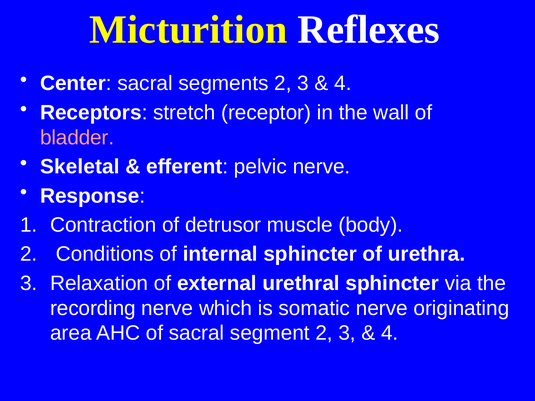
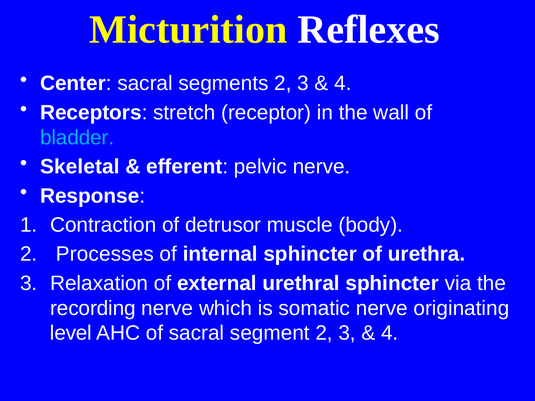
bladder colour: pink -> light blue
Conditions: Conditions -> Processes
area: area -> level
